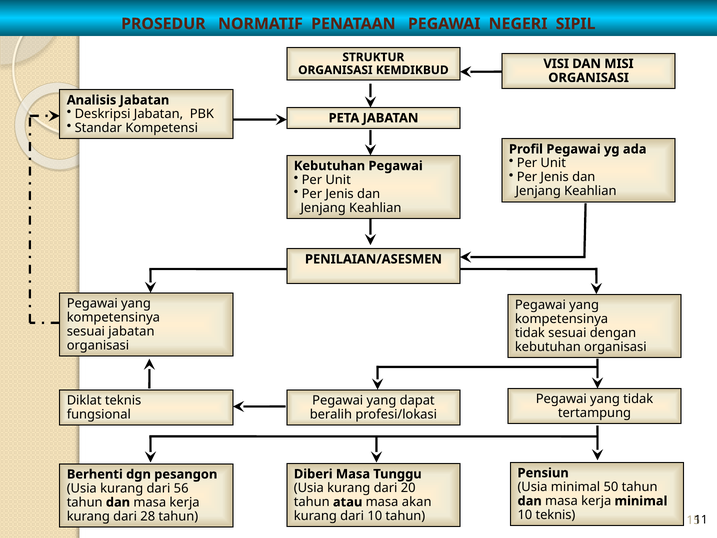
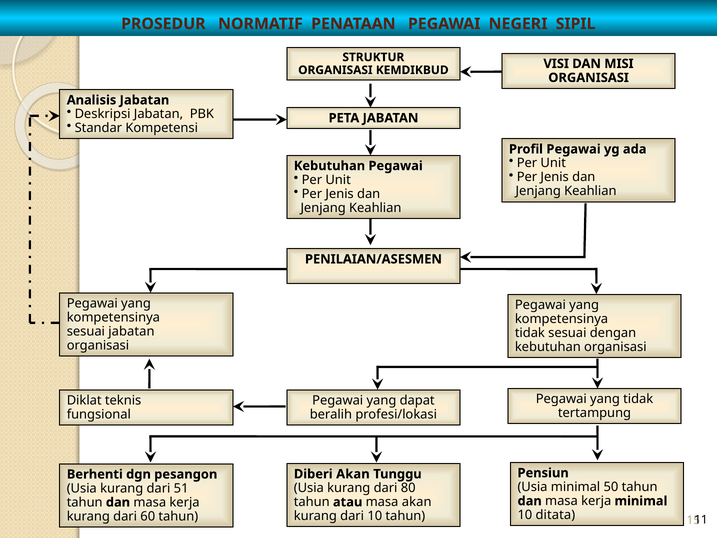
Diberi Masa: Masa -> Akan
20: 20 -> 80
56: 56 -> 51
10 teknis: teknis -> ditata
28: 28 -> 60
